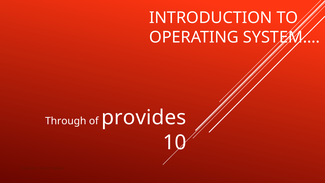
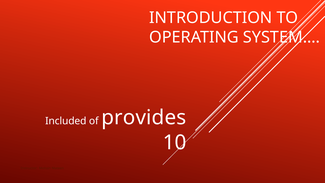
Through: Through -> Included
